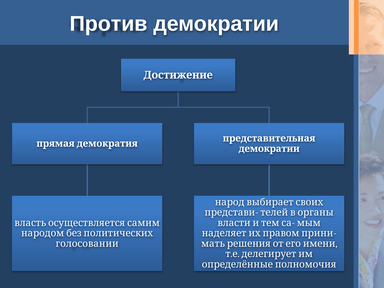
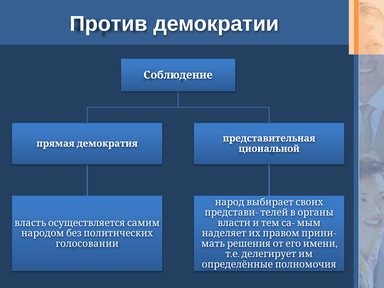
Достижение: Достижение -> Соблюдение
демократии at (269, 149): демократии -> циональной
